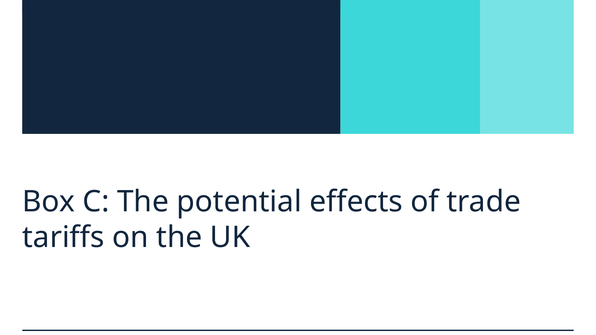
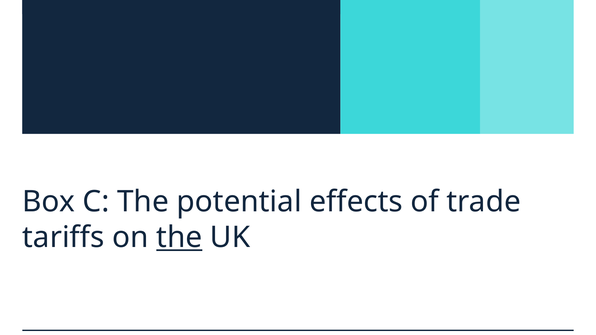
the at (179, 238) underline: none -> present
